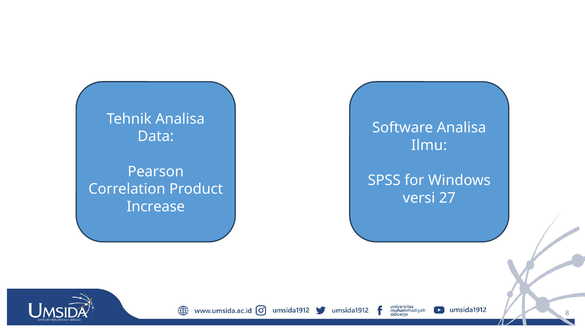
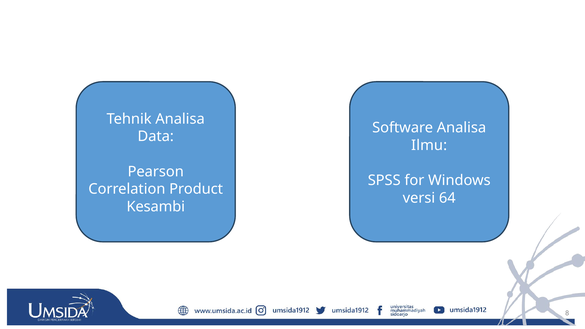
27: 27 -> 64
Increase: Increase -> Kesambi
